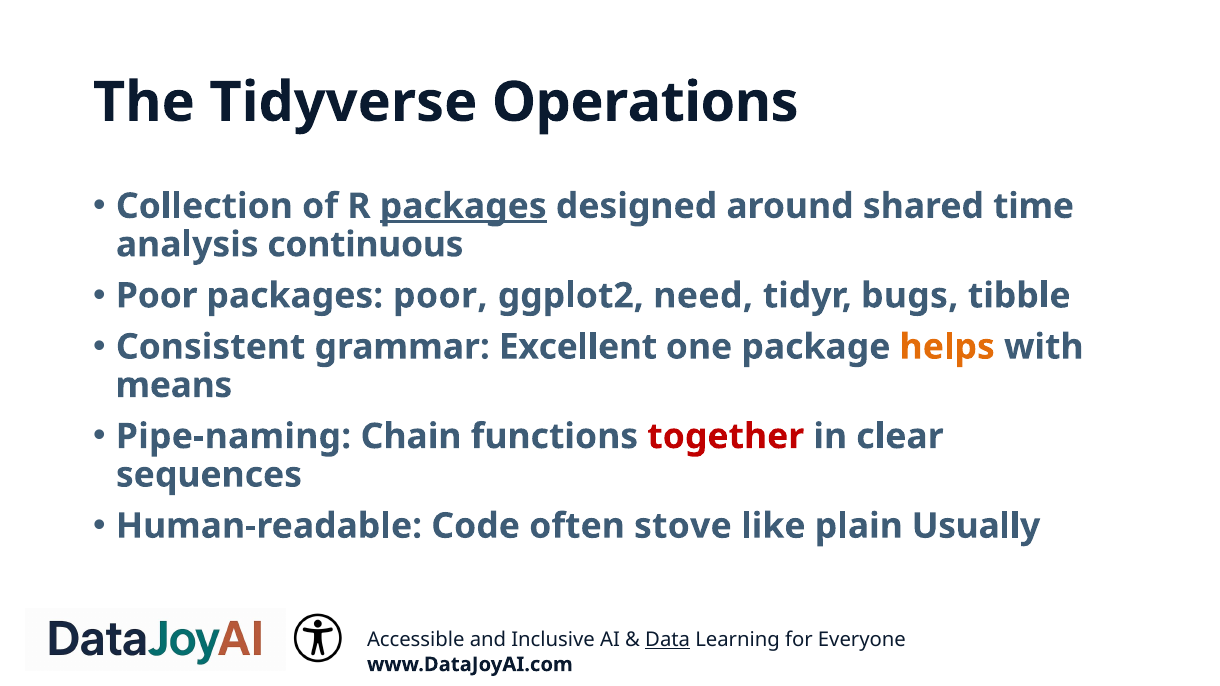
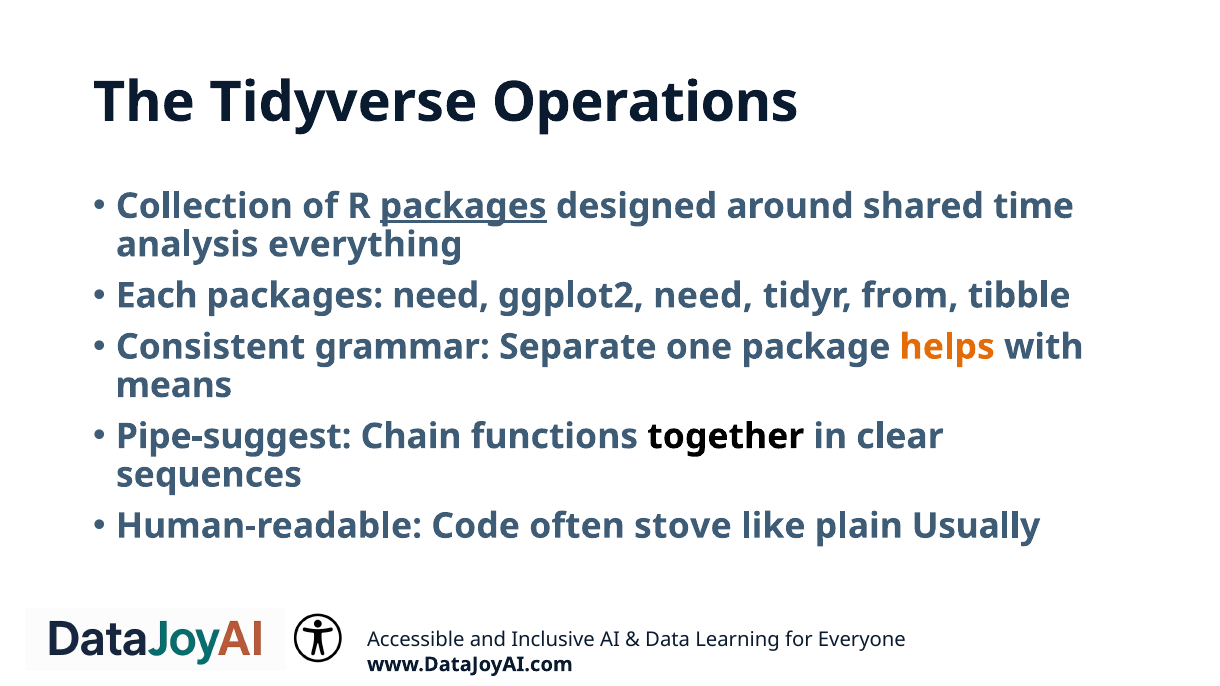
continuous: continuous -> everything
Poor at (157, 296): Poor -> Each
packages poor: poor -> need
bugs: bugs -> from
Excellent: Excellent -> Separate
Pipe-naming: Pipe-naming -> Pipe-suggest
together colour: red -> black
Data underline: present -> none
